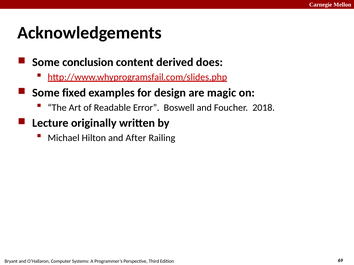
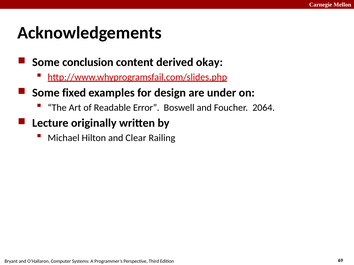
does: does -> okay
magic: magic -> under
2018: 2018 -> 2064
After: After -> Clear
